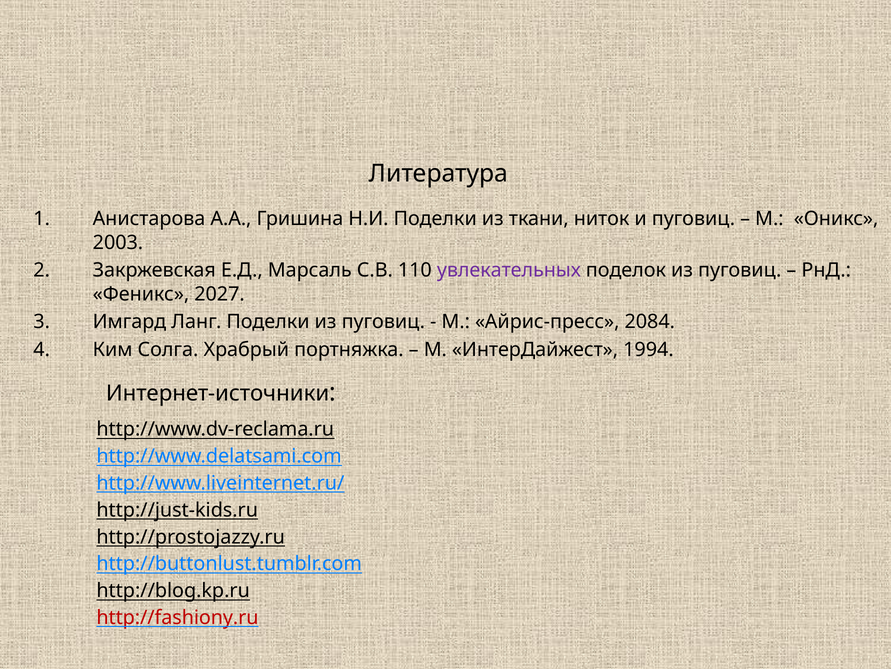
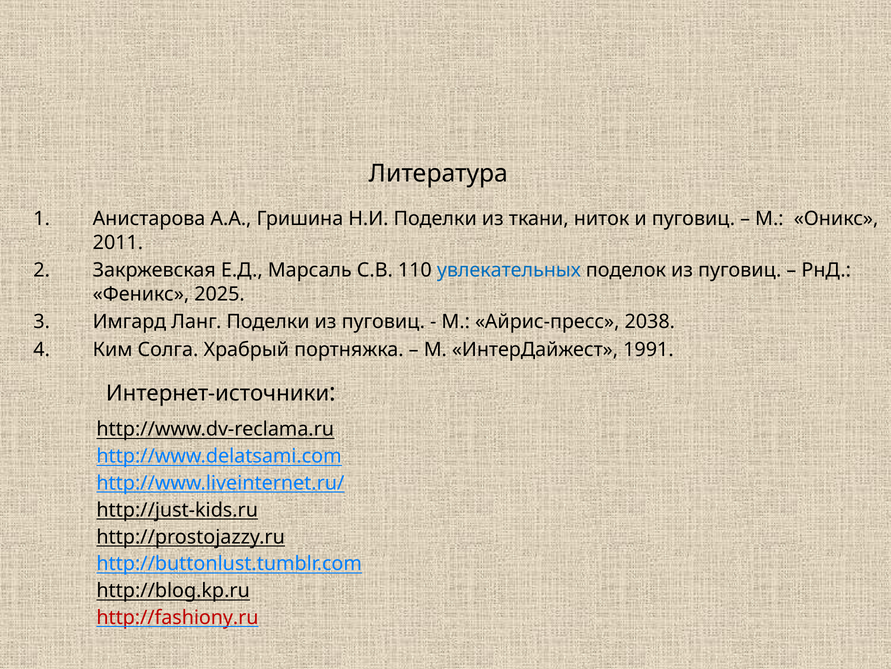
2003: 2003 -> 2011
увлекательных colour: purple -> blue
2027: 2027 -> 2025
2084: 2084 -> 2038
1994: 1994 -> 1991
